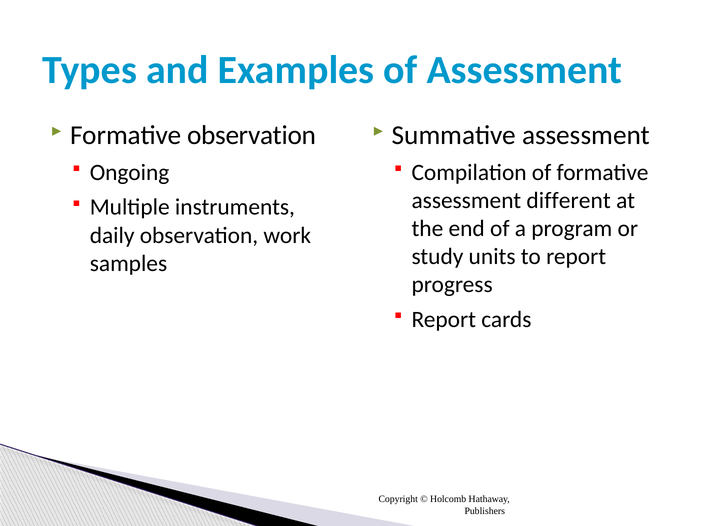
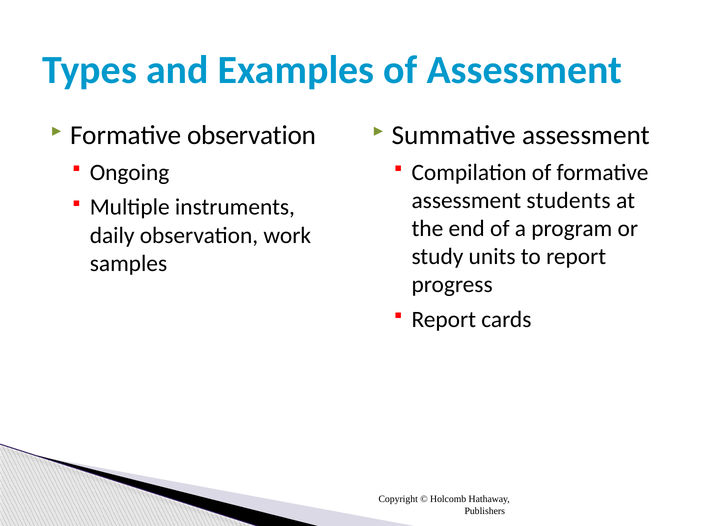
different: different -> students
